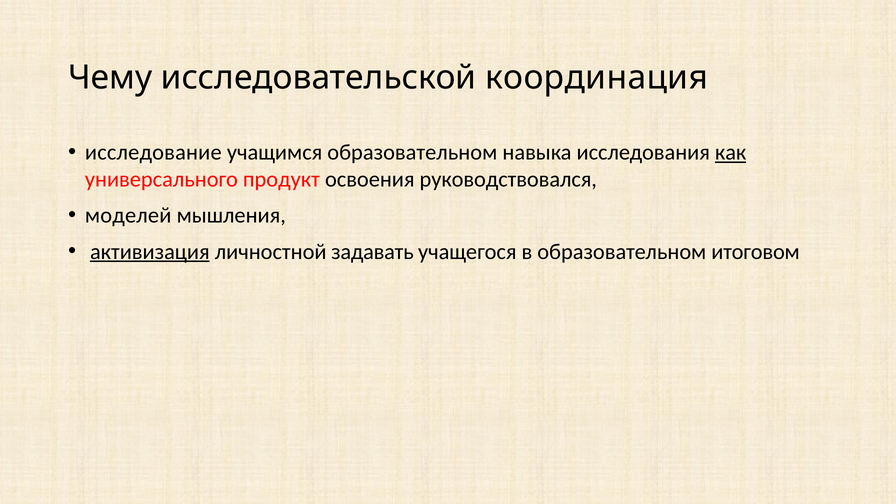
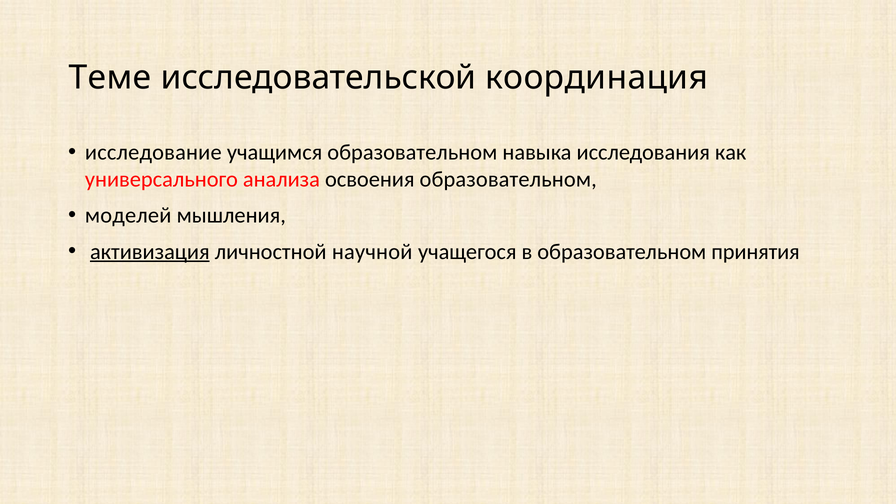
Чему: Чему -> Теме
как underline: present -> none
продукт: продукт -> анализа
освоения руководствовался: руководствовался -> образовательном
задавать: задавать -> научной
итоговом: итоговом -> принятия
